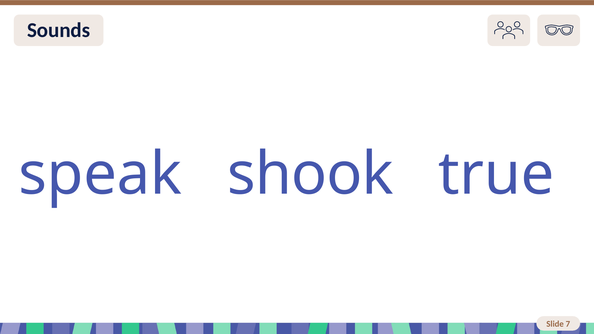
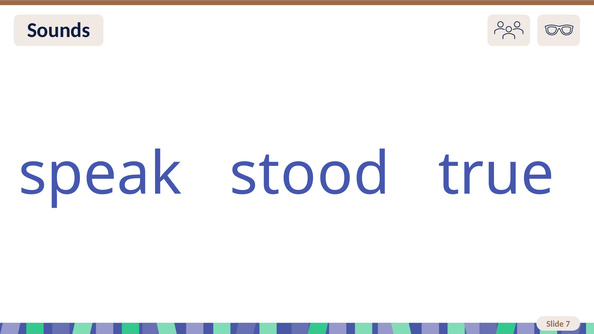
shook: shook -> stood
